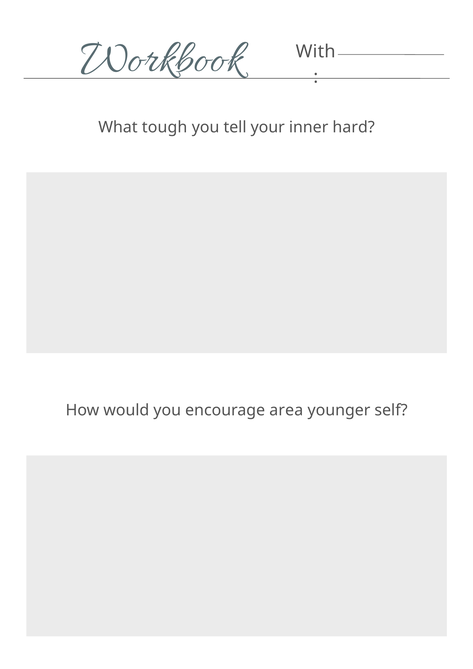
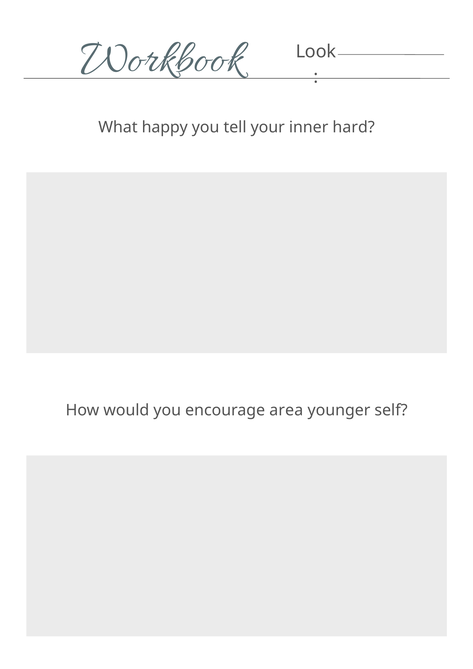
With: With -> Look
tough: tough -> happy
